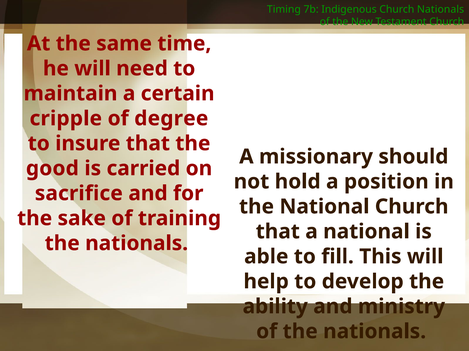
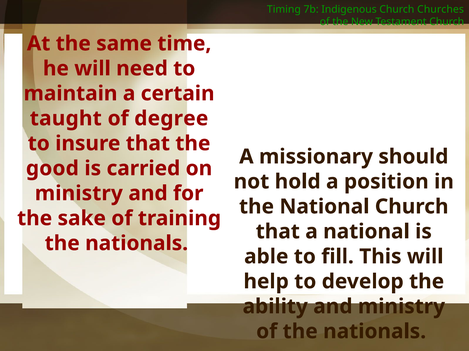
Church Nationals: Nationals -> Churches
cripple: cripple -> taught
sacrifice at (79, 194): sacrifice -> ministry
